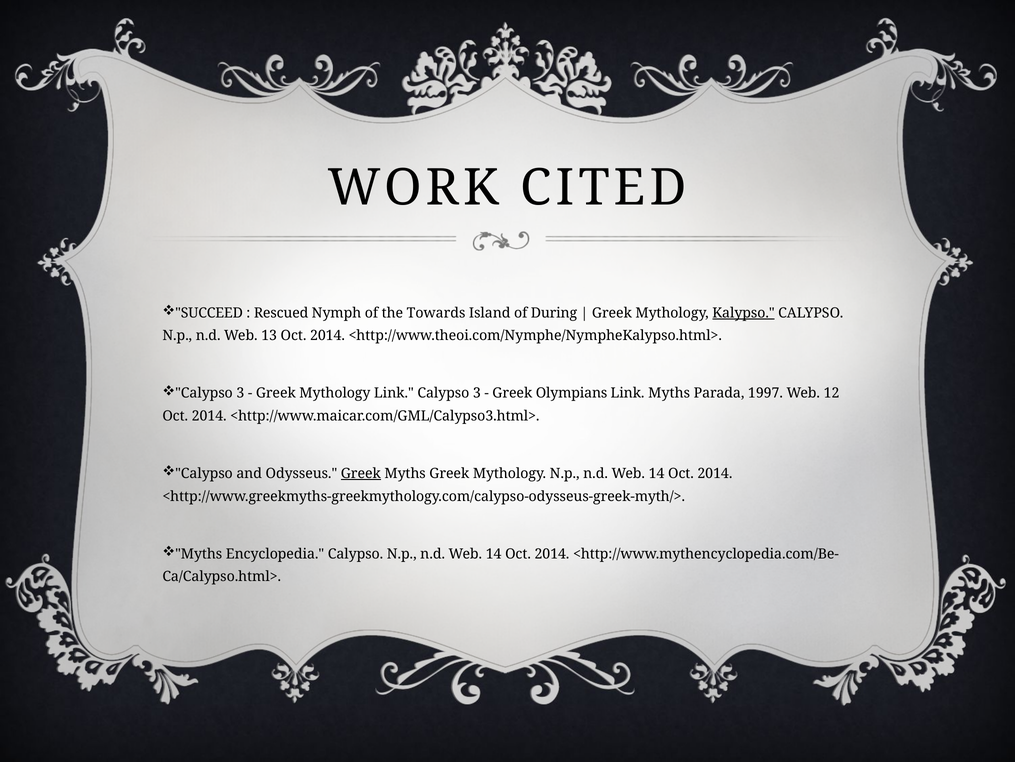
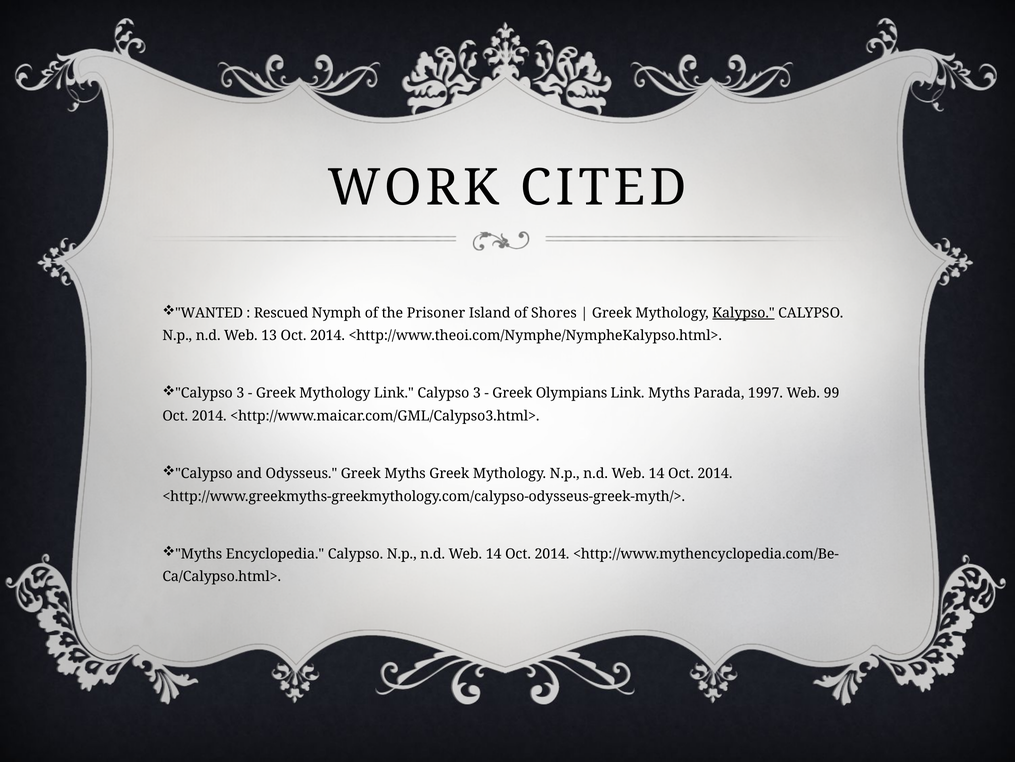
SUCCEED: SUCCEED -> WANTED
Towards: Towards -> Prisoner
During: During -> Shores
12: 12 -> 99
Greek at (361, 473) underline: present -> none
